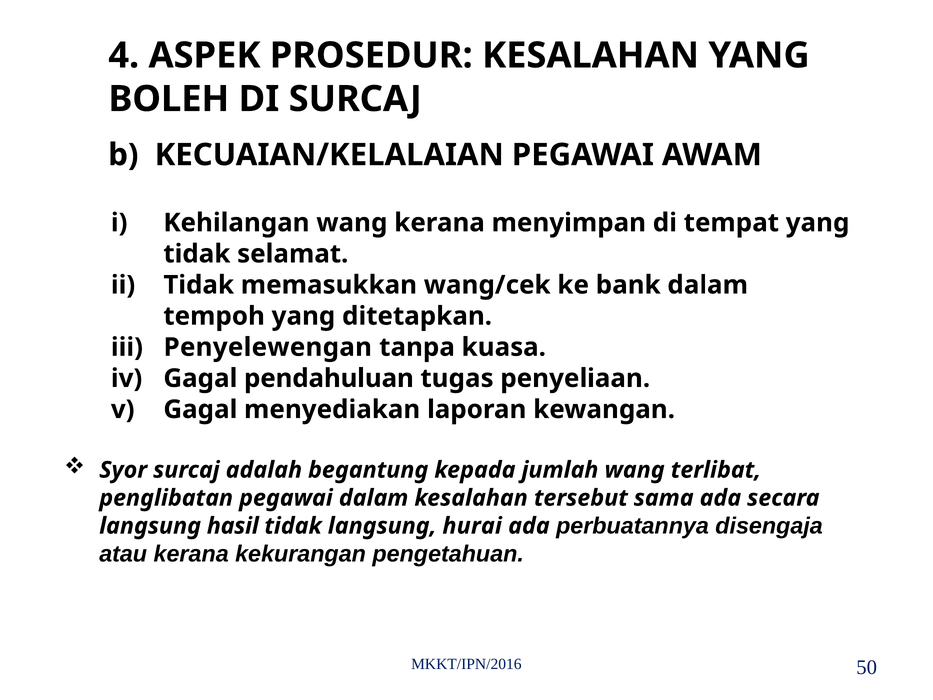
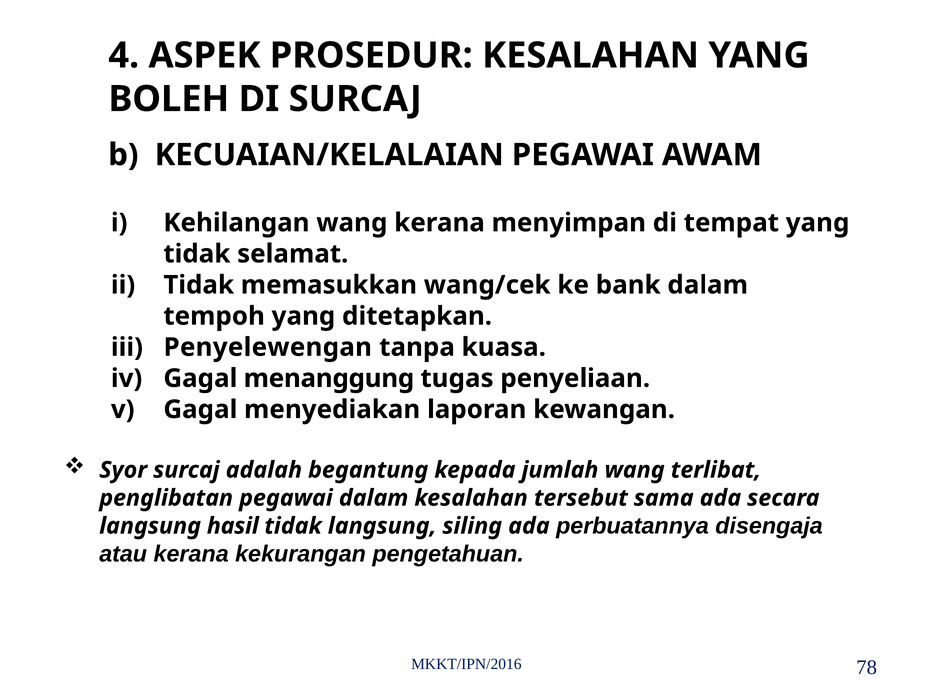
pendahuluan: pendahuluan -> menanggung
hurai: hurai -> siling
50: 50 -> 78
